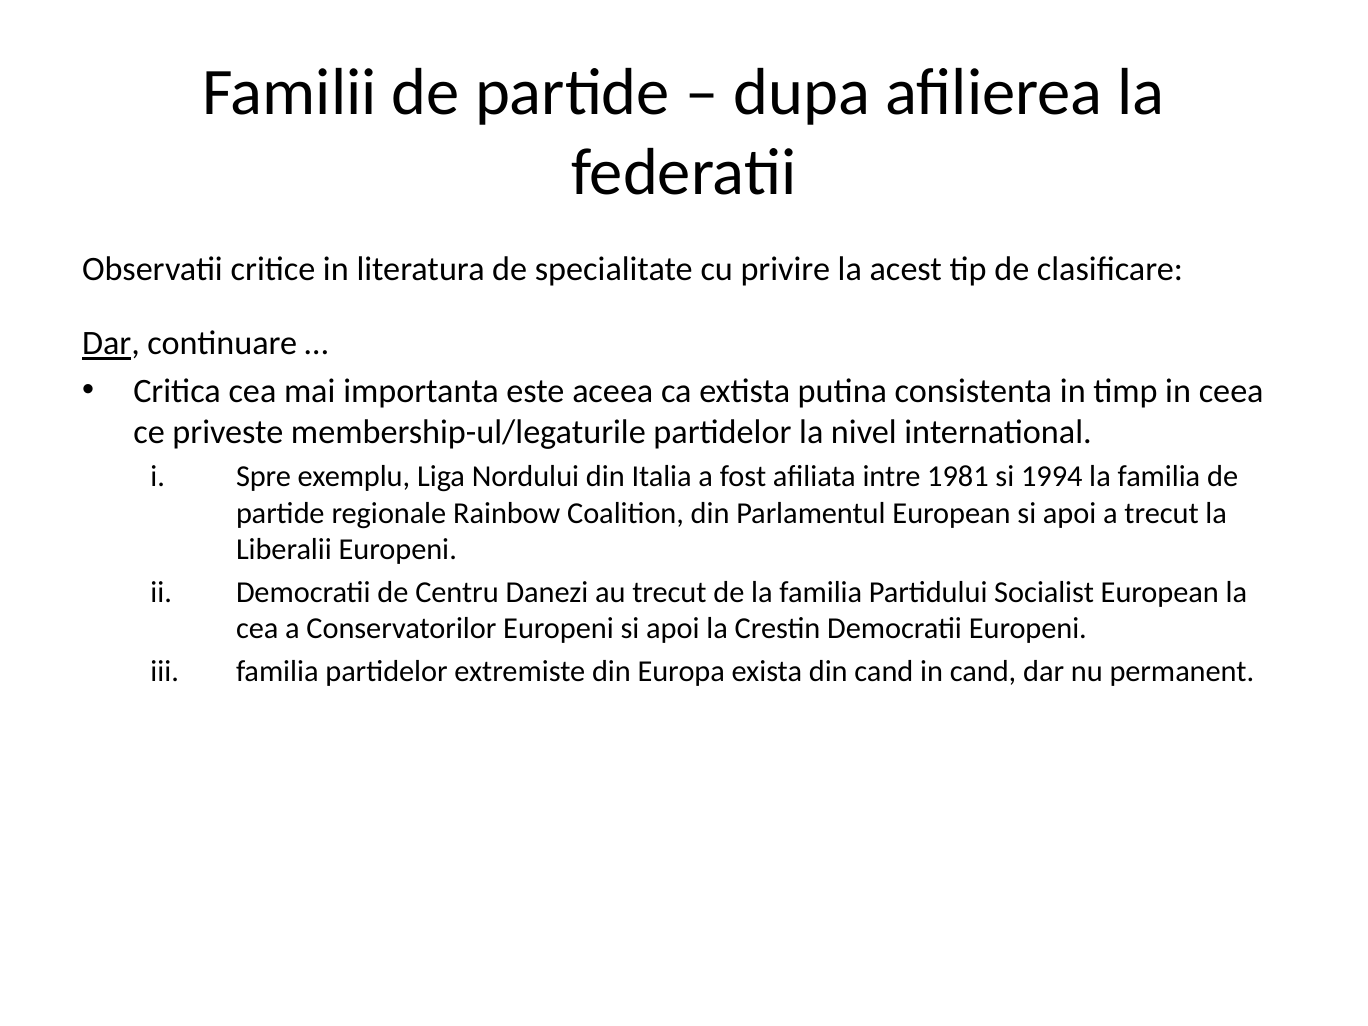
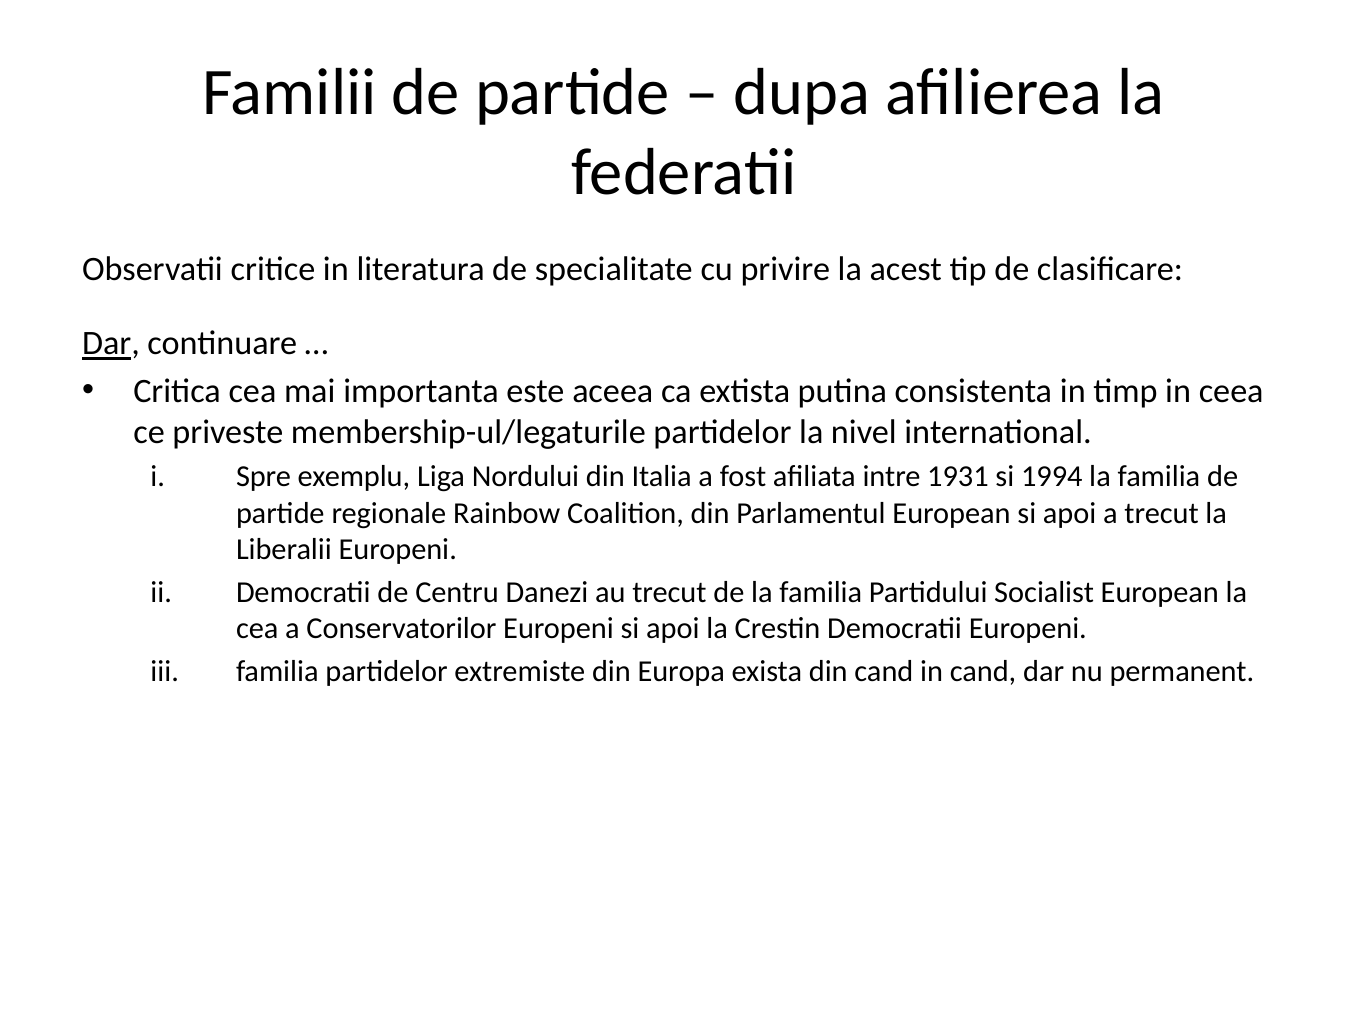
1981: 1981 -> 1931
